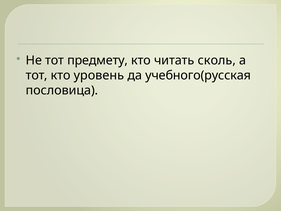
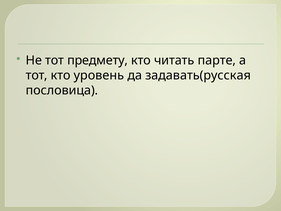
сколь: сколь -> парте
учебного(русская: учебного(русская -> задавать(русская
